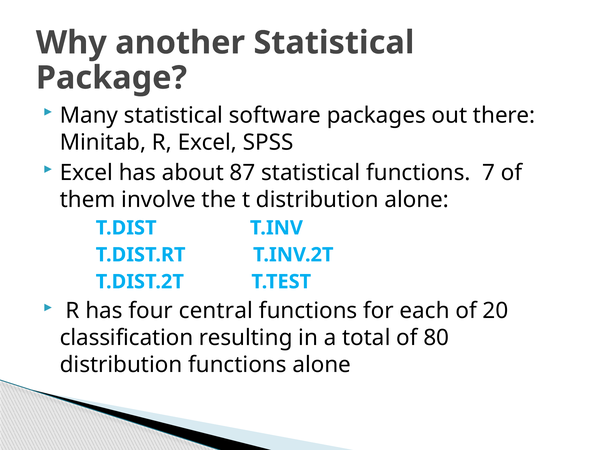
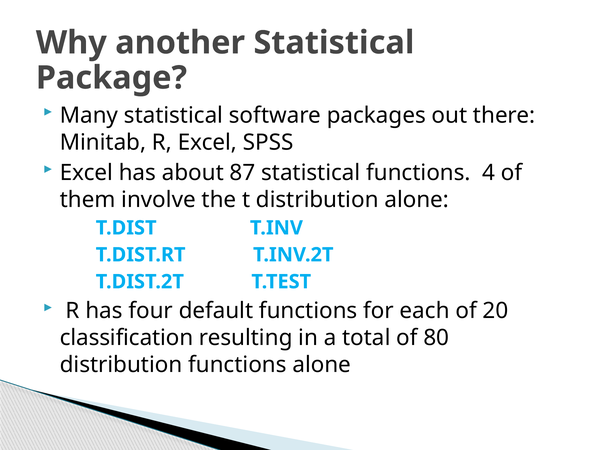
7: 7 -> 4
central: central -> default
